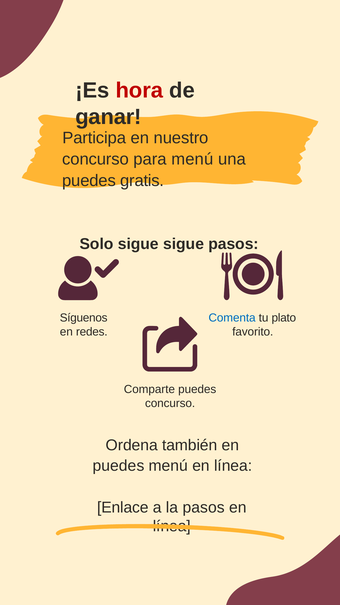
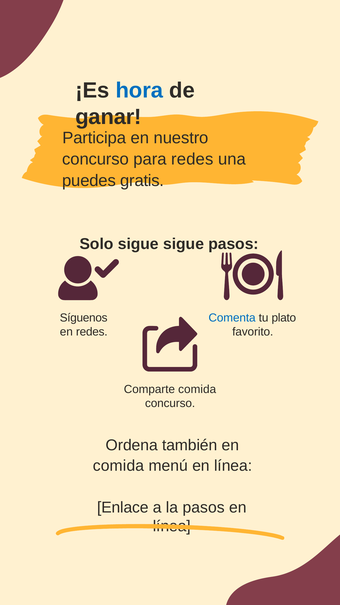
hora colour: red -> blue
para menú: menú -> redes
Comparte puedes: puedes -> comida
puedes at (118, 465): puedes -> comida
